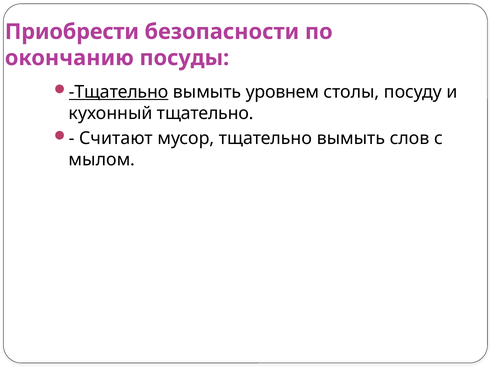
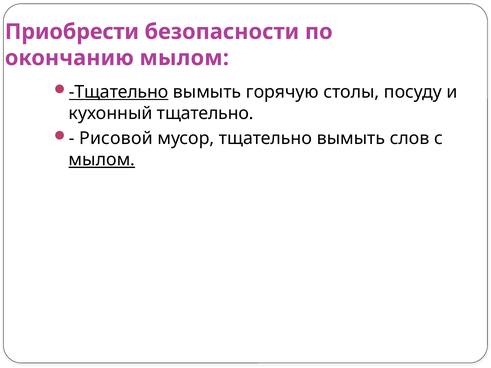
окончанию посуды: посуды -> мылом
уровнем: уровнем -> горячую
Считают: Считают -> Рисовой
мылом at (102, 160) underline: none -> present
